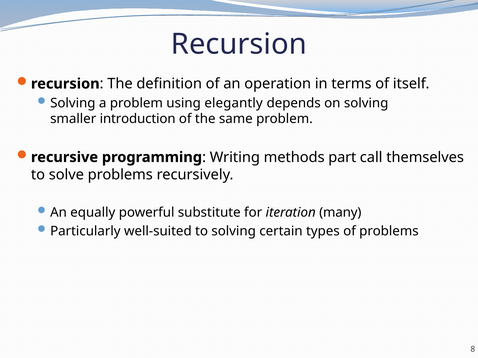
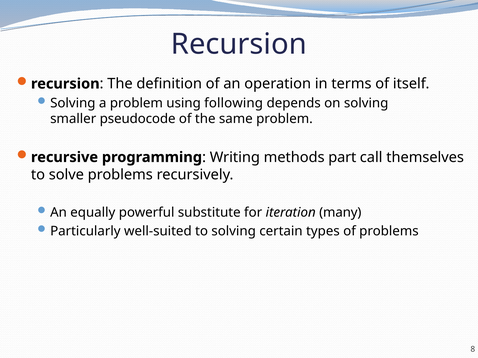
elegantly: elegantly -> following
introduction: introduction -> pseudocode
